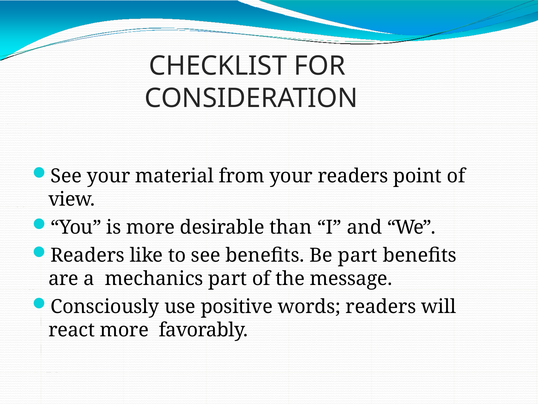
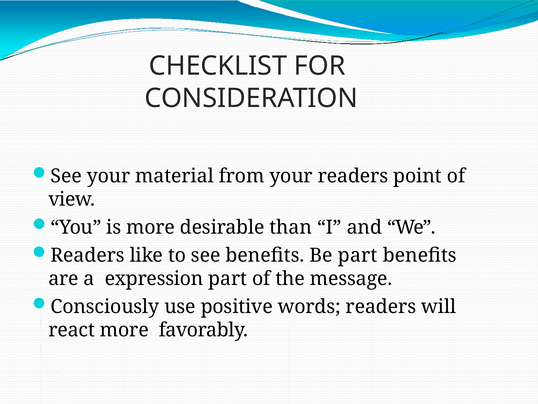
mechanics: mechanics -> expression
